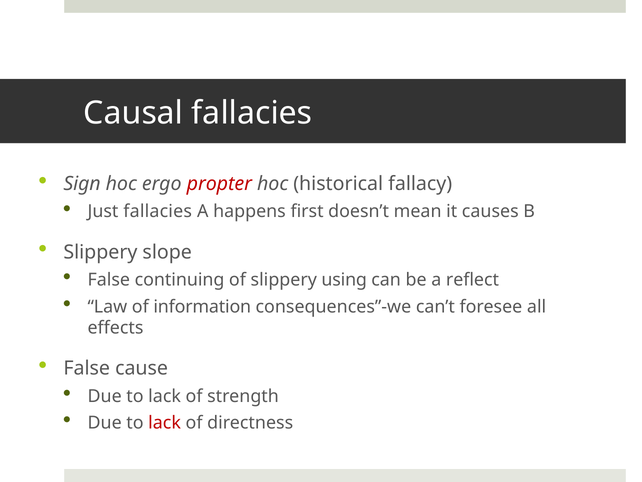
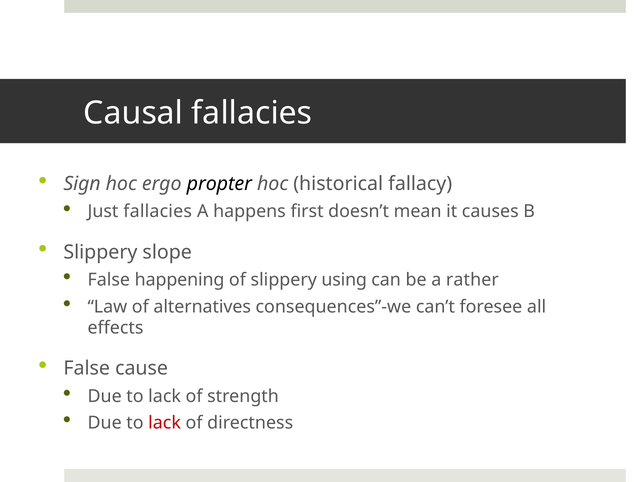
propter colour: red -> black
continuing: continuing -> happening
reflect: reflect -> rather
information: information -> alternatives
